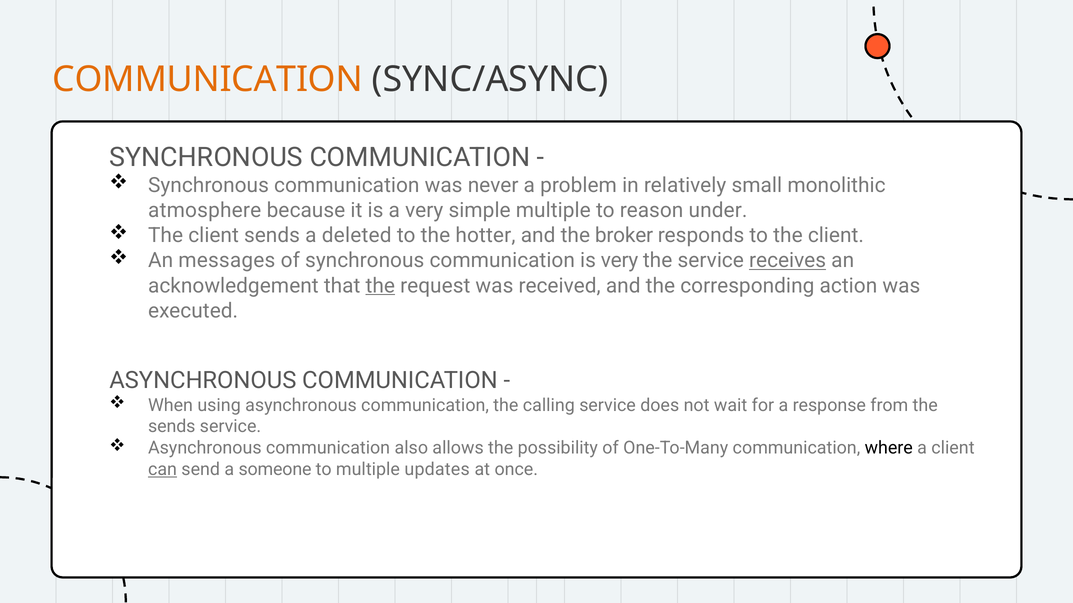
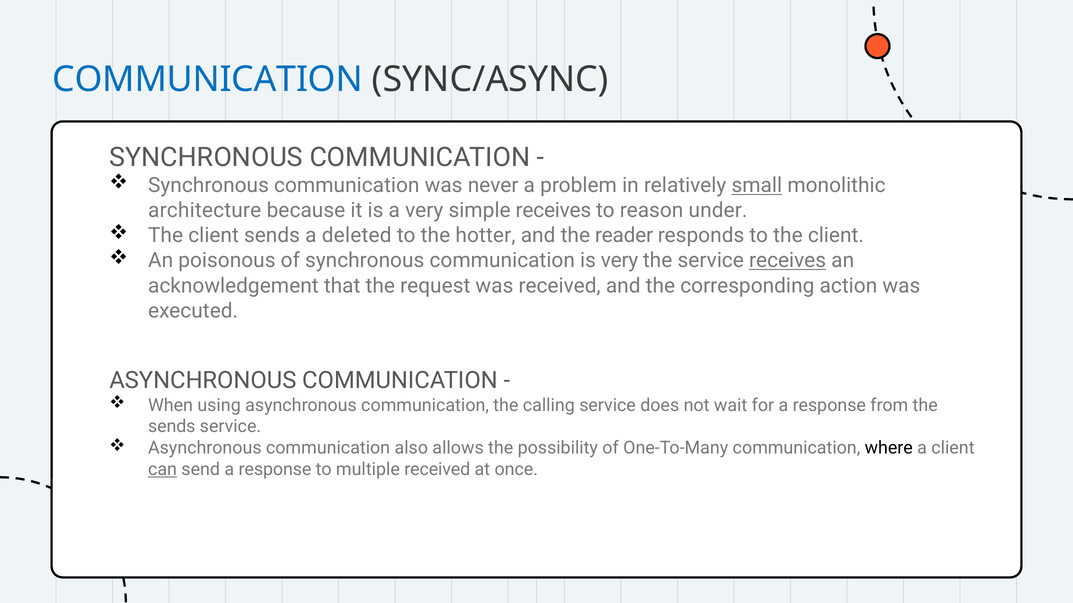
COMMUNICATION at (208, 80) colour: orange -> blue
small underline: none -> present
atmosphere: atmosphere -> architecture
simple multiple: multiple -> receives
broker: broker -> reader
messages: messages -> poisonous
the at (380, 286) underline: present -> none
send a someone: someone -> response
multiple updates: updates -> received
